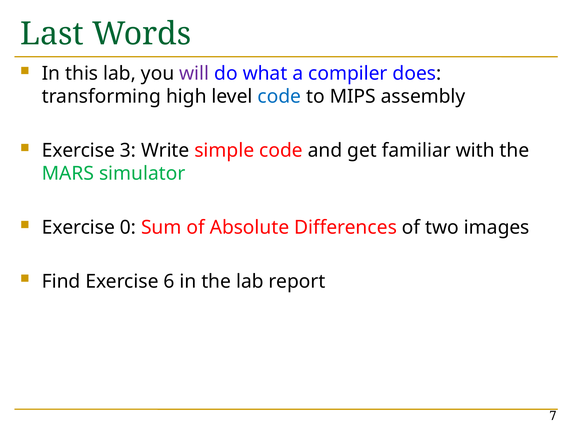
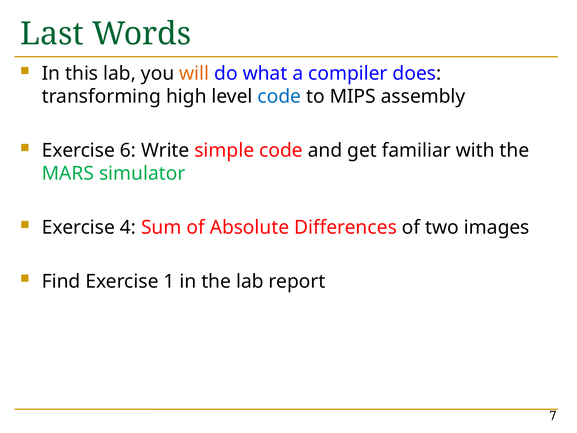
will colour: purple -> orange
3: 3 -> 6
0: 0 -> 4
6: 6 -> 1
